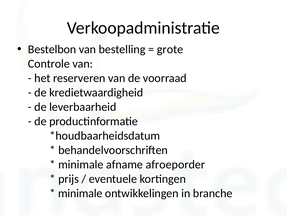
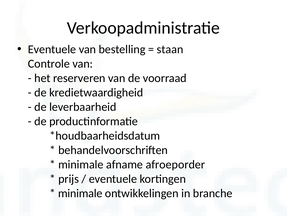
Bestelbon at (52, 49): Bestelbon -> Eventuele
grote: grote -> staan
